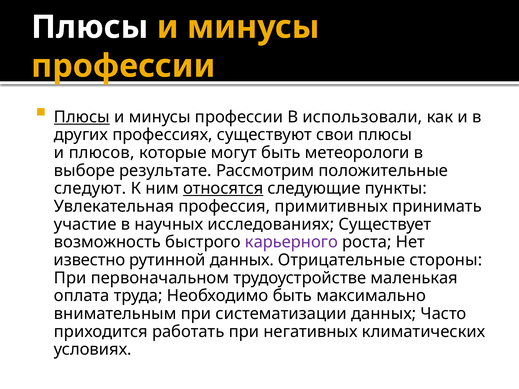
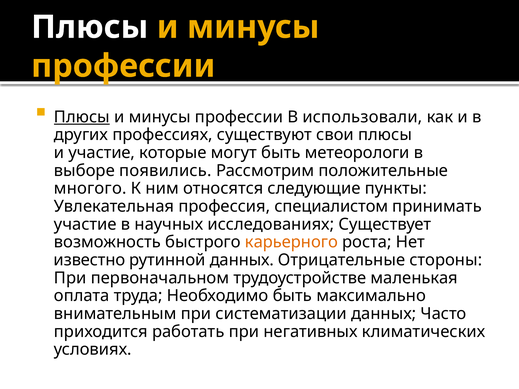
и плюсов: плюсов -> участие
результате: результате -> появились
следуют: следуют -> многого
относятся underline: present -> none
примитивных: примитивных -> специалистом
карьерного colour: purple -> orange
